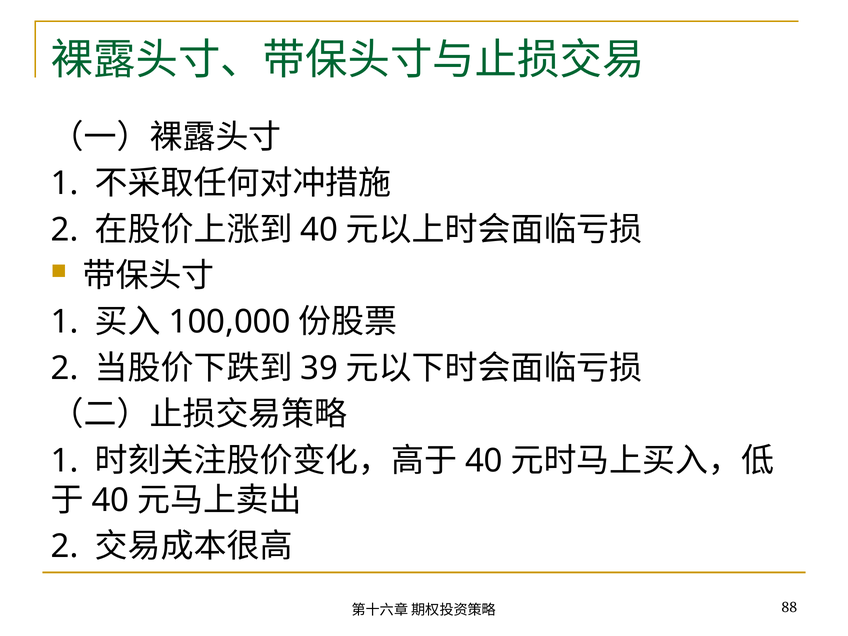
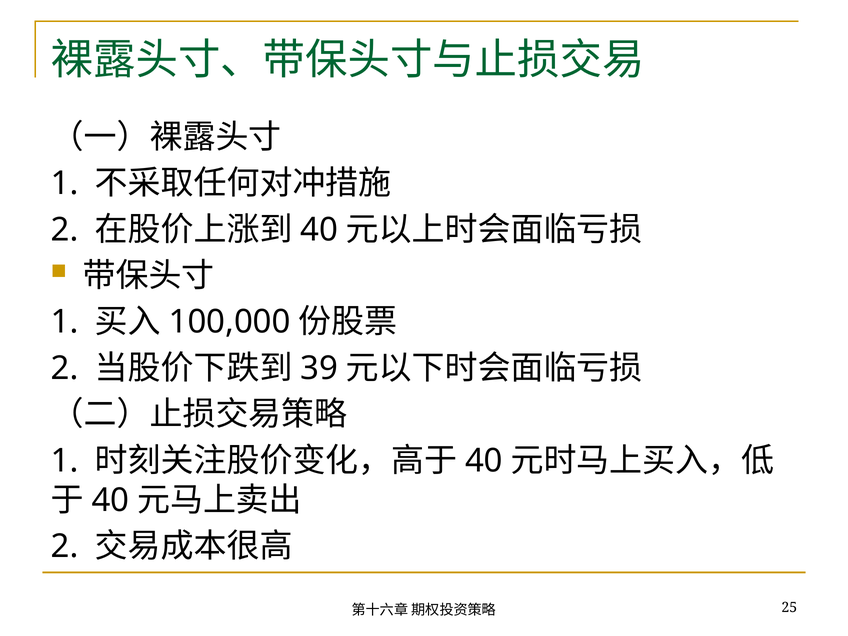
88: 88 -> 25
